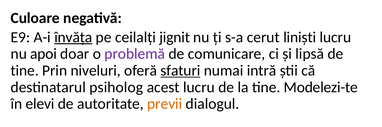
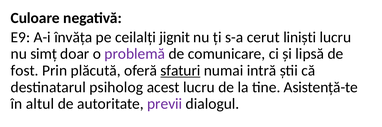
învăța underline: present -> none
apoi: apoi -> simț
tine at (25, 71): tine -> fost
niveluri: niveluri -> plăcută
Modelezi-te: Modelezi-te -> Asistență-te
elevi: elevi -> altul
previi colour: orange -> purple
